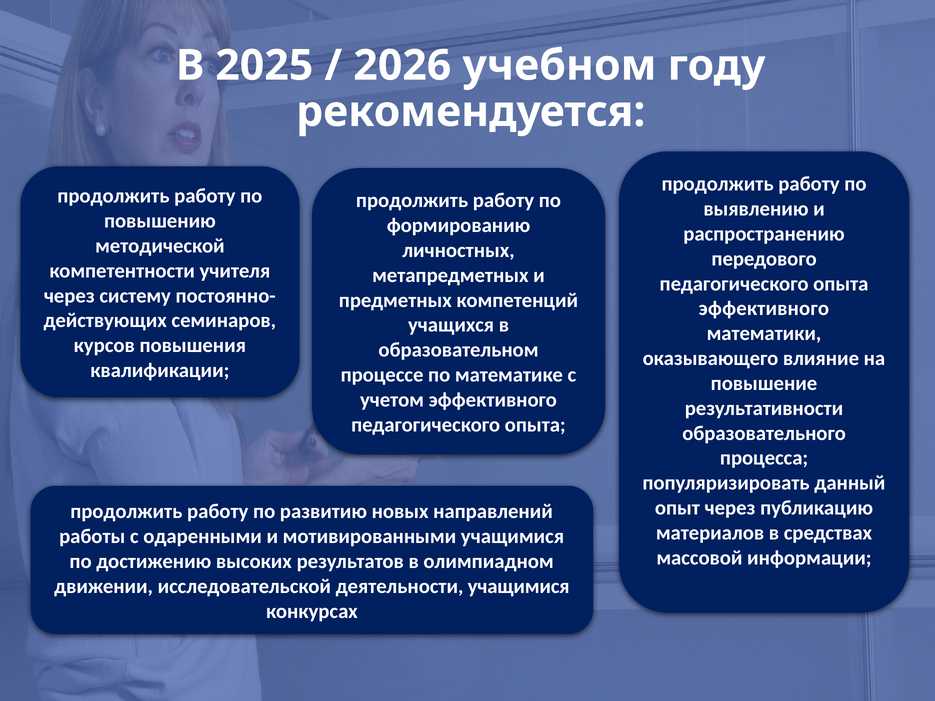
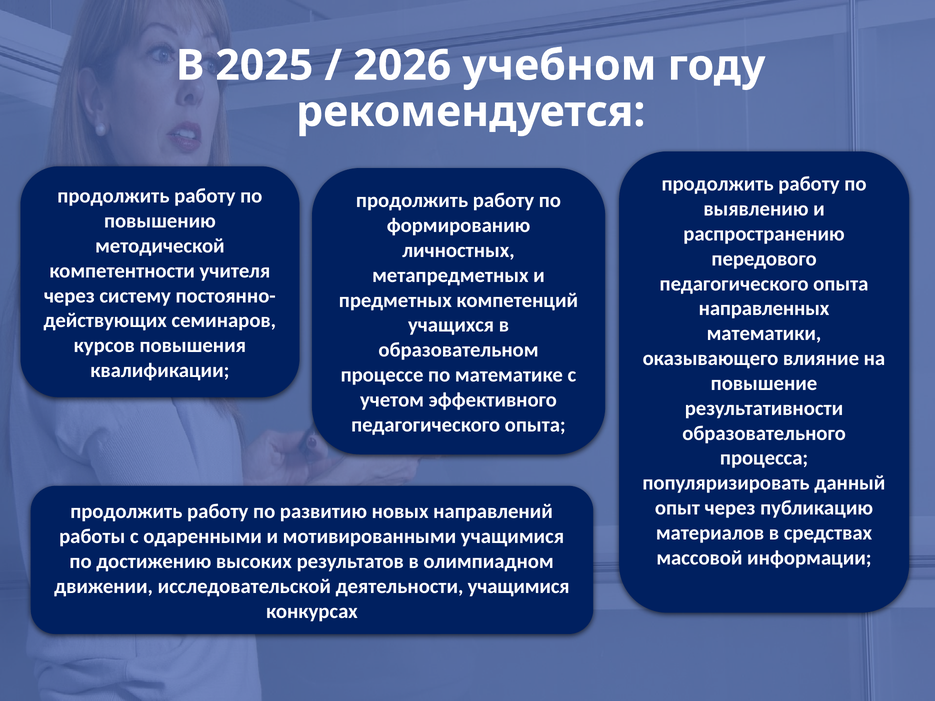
эффективного at (764, 309): эффективного -> направленных
